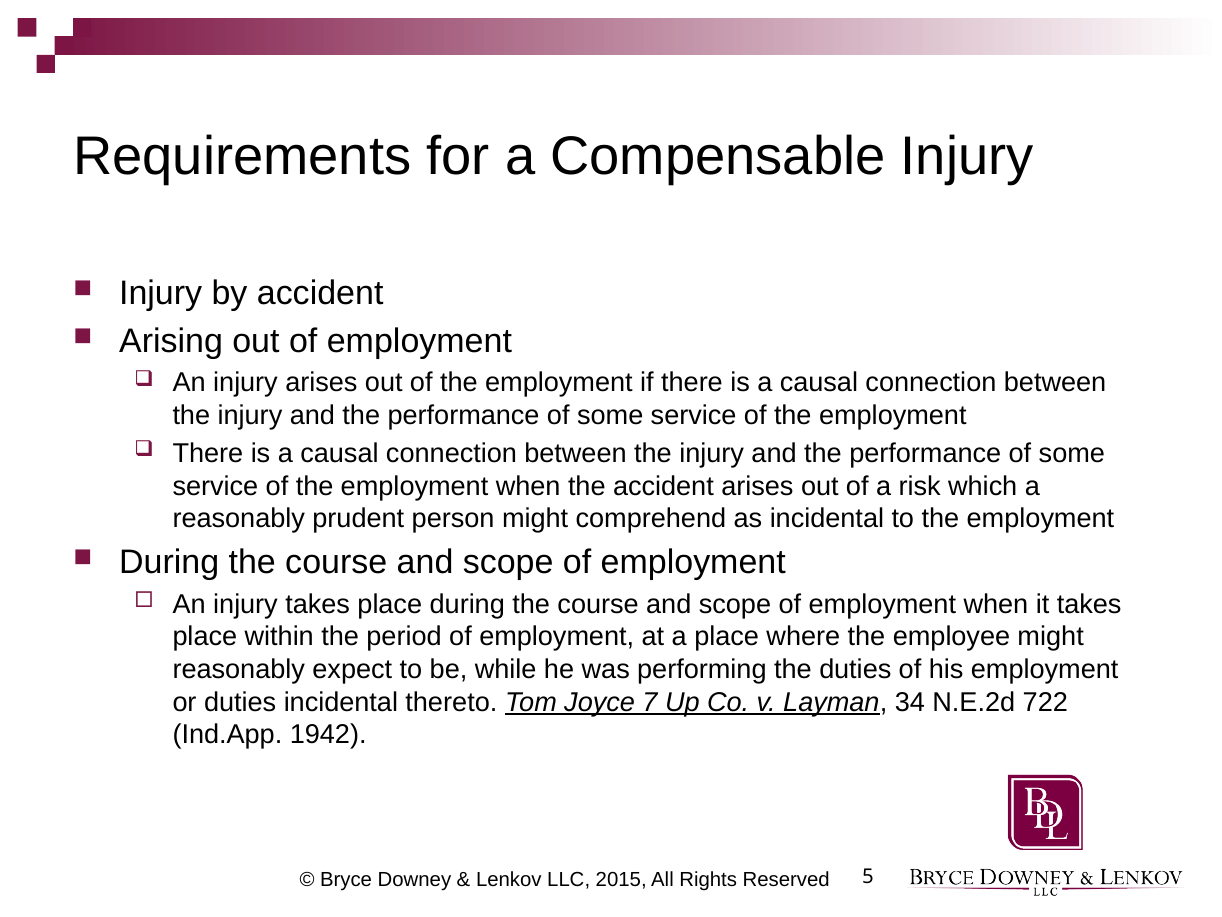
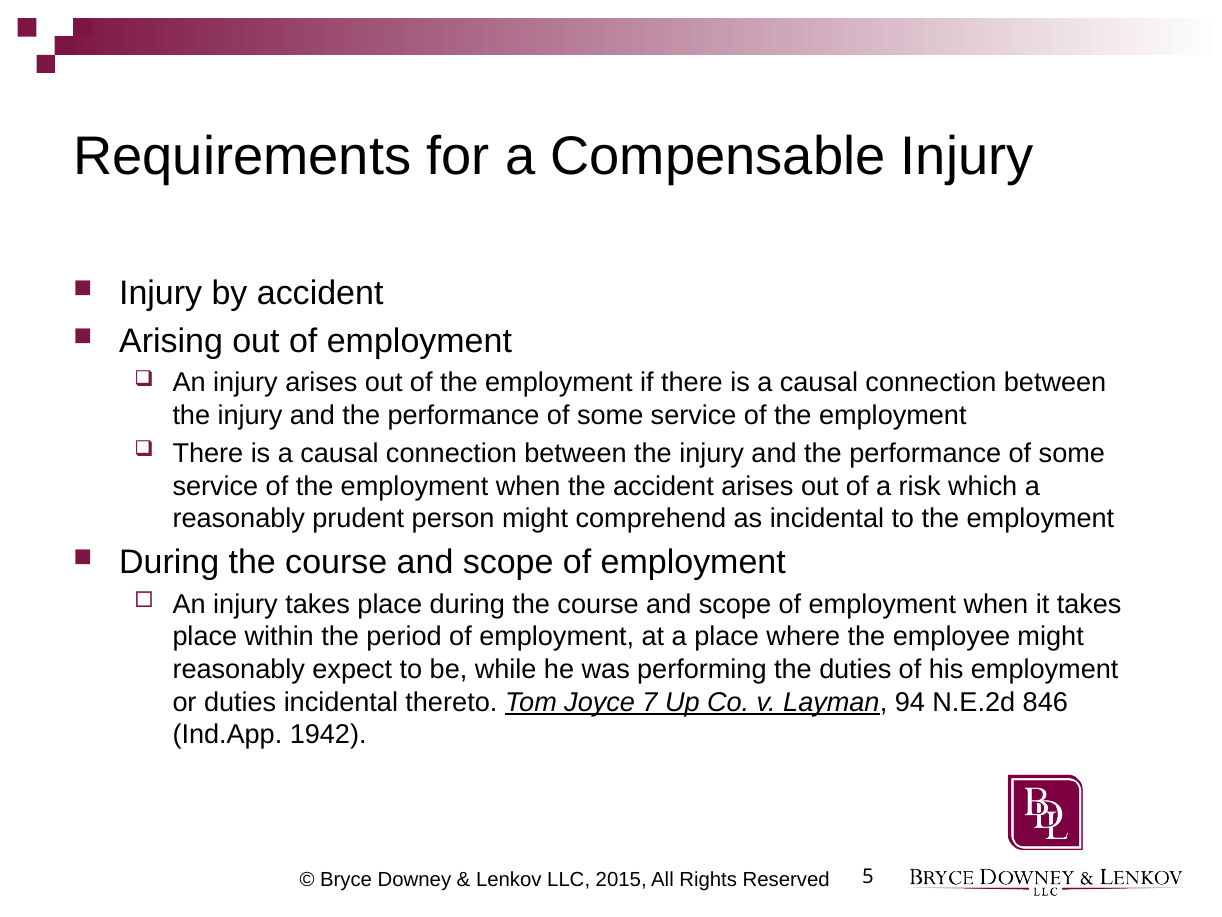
34: 34 -> 94
722: 722 -> 846
